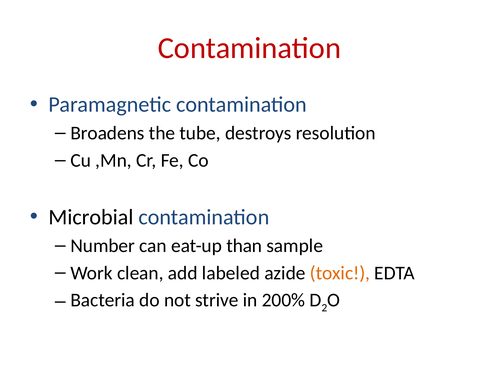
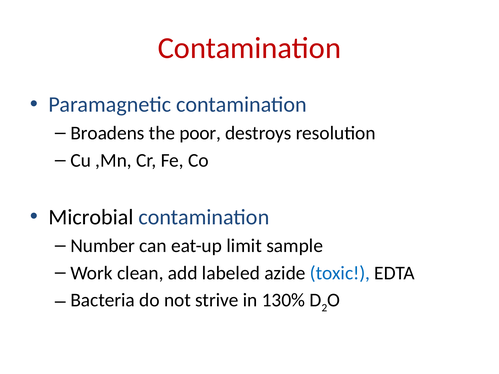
tube: tube -> poor
than: than -> limit
toxic colour: orange -> blue
200%: 200% -> 130%
